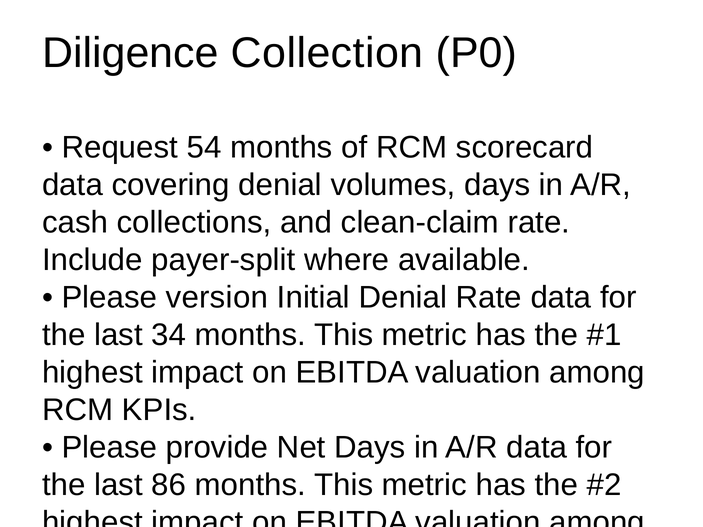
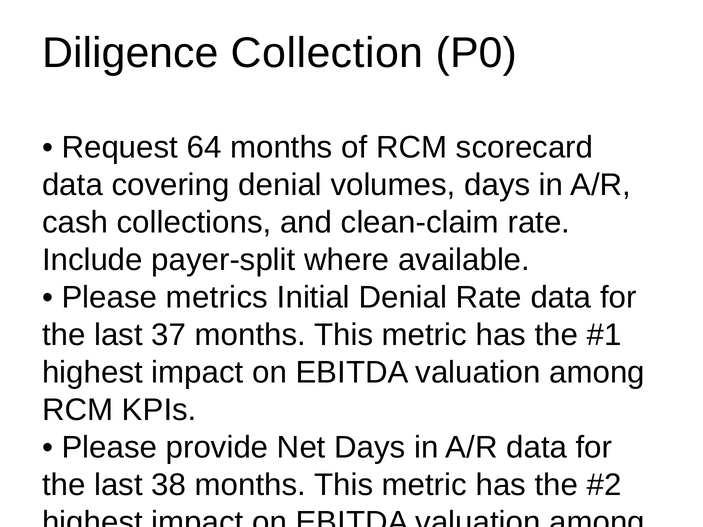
54: 54 -> 64
version: version -> metrics
34: 34 -> 37
86: 86 -> 38
